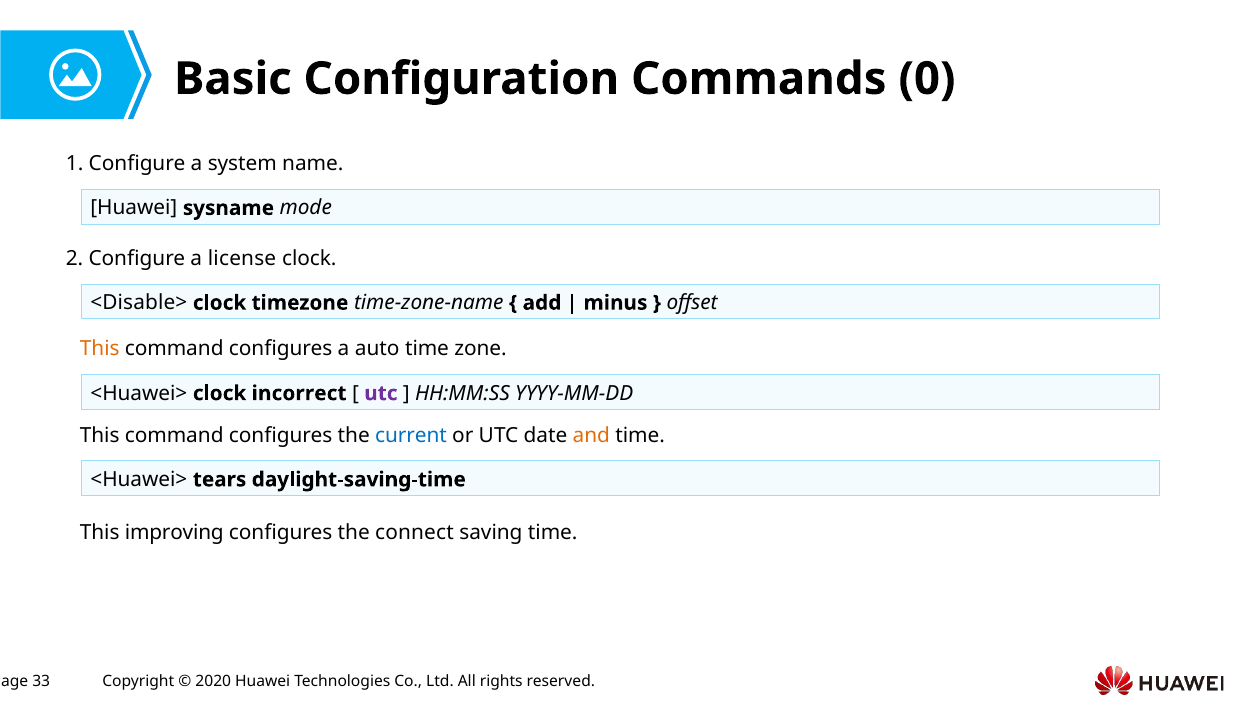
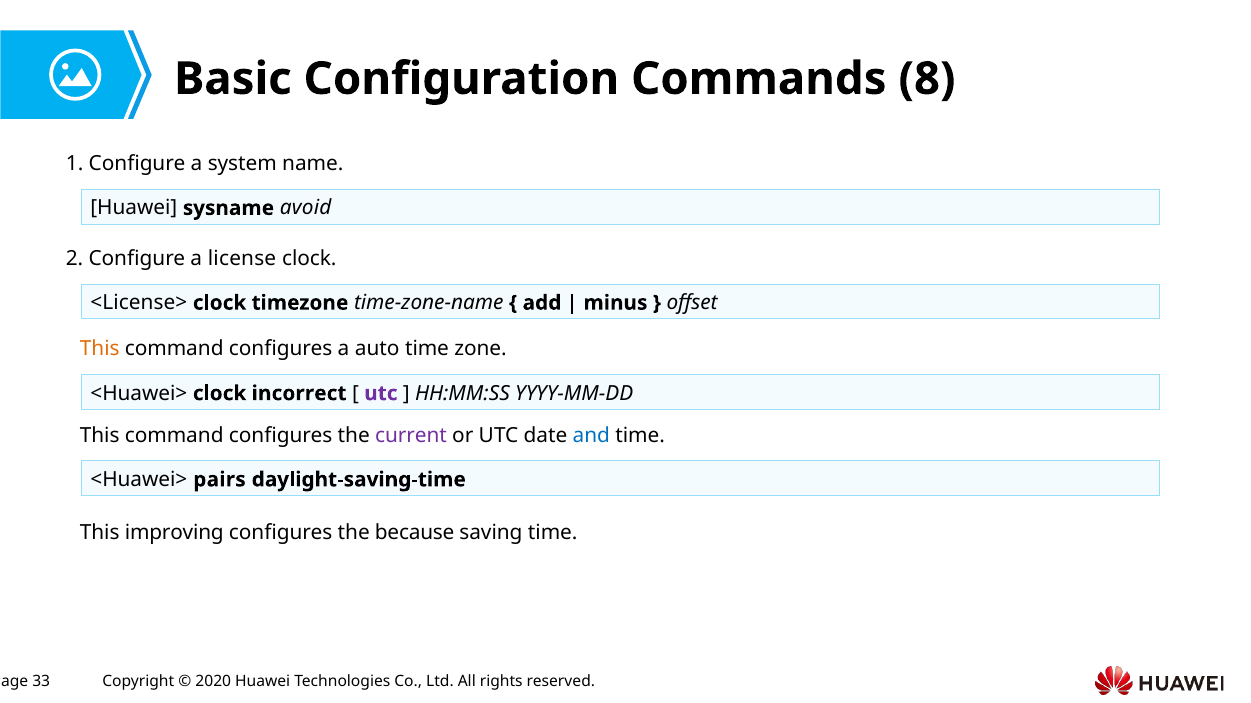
0: 0 -> 8
mode: mode -> avoid
<Disable>: <Disable> -> <License>
current colour: blue -> purple
and colour: orange -> blue
tears: tears -> pairs
connect: connect -> because
